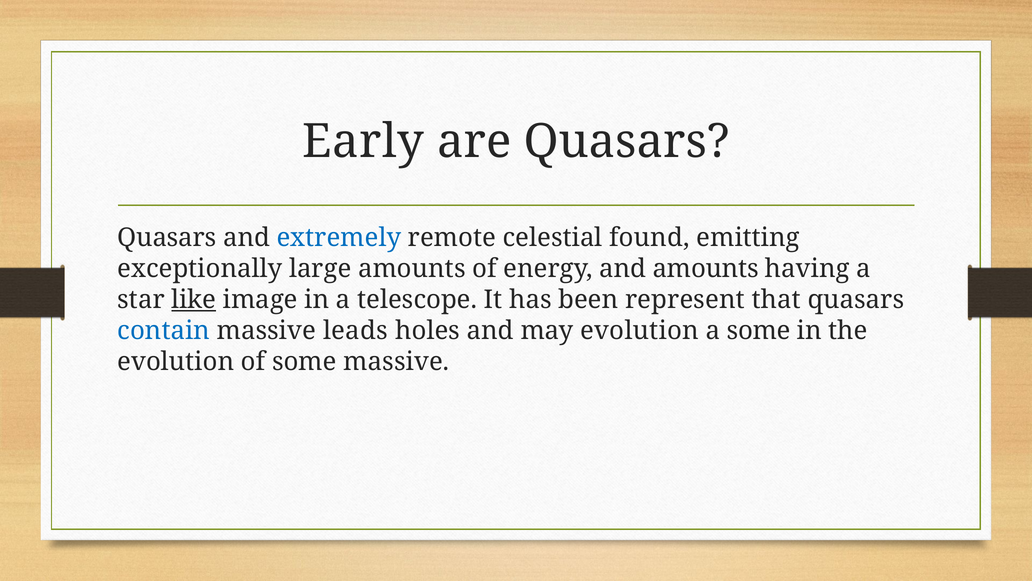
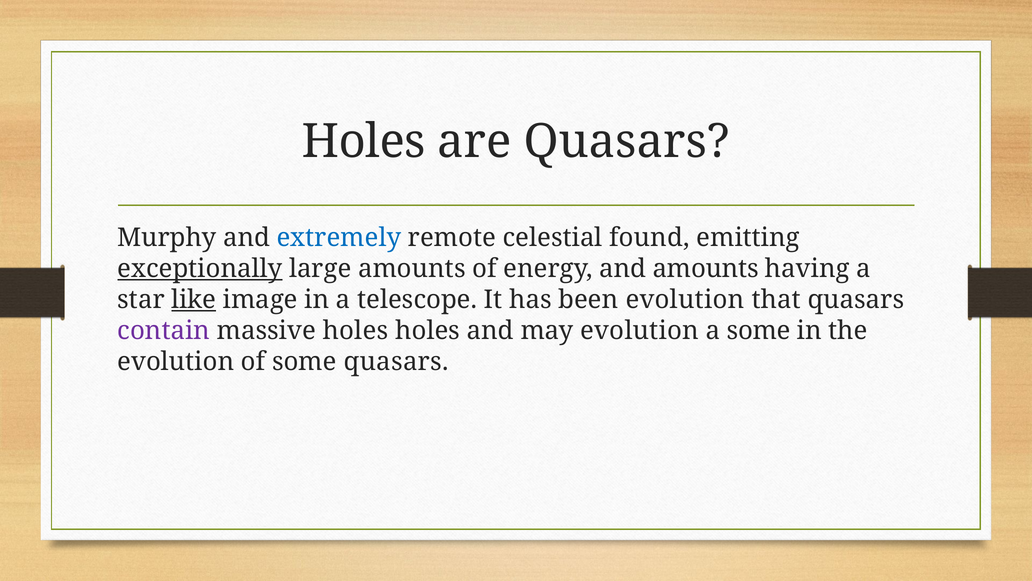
Early at (363, 142): Early -> Holes
Quasars at (167, 238): Quasars -> Murphy
exceptionally underline: none -> present
been represent: represent -> evolution
contain colour: blue -> purple
massive leads: leads -> holes
some massive: massive -> quasars
